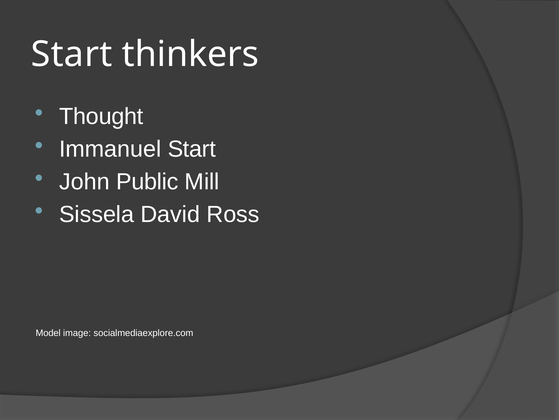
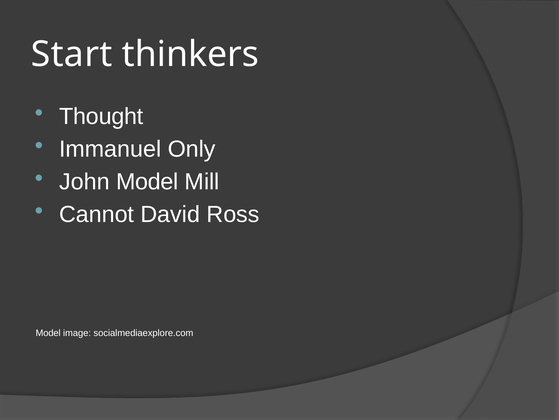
Immanuel Start: Start -> Only
John Public: Public -> Model
Sissela: Sissela -> Cannot
